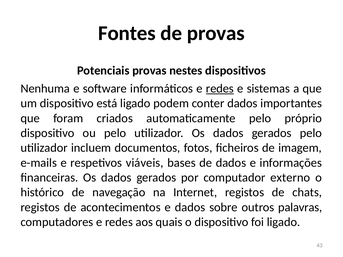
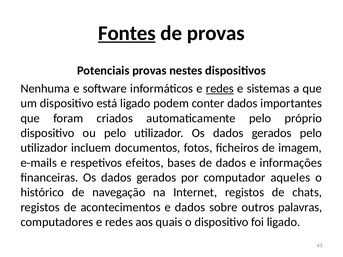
Fontes underline: none -> present
viáveis: viáveis -> efeitos
externo: externo -> aqueles
